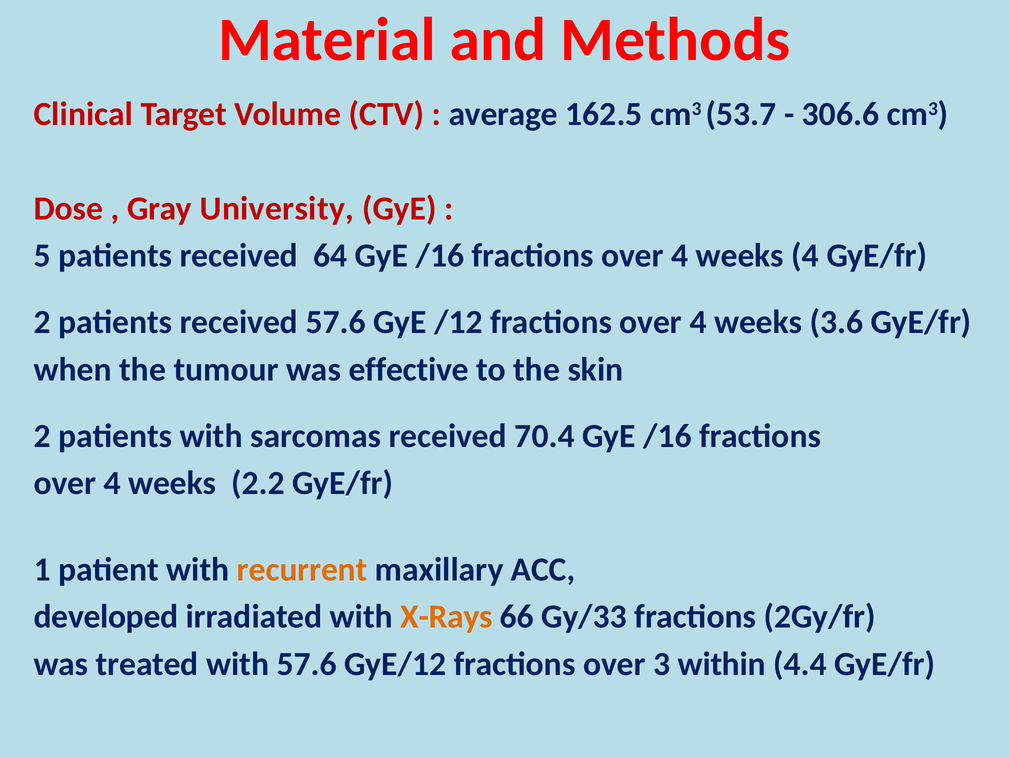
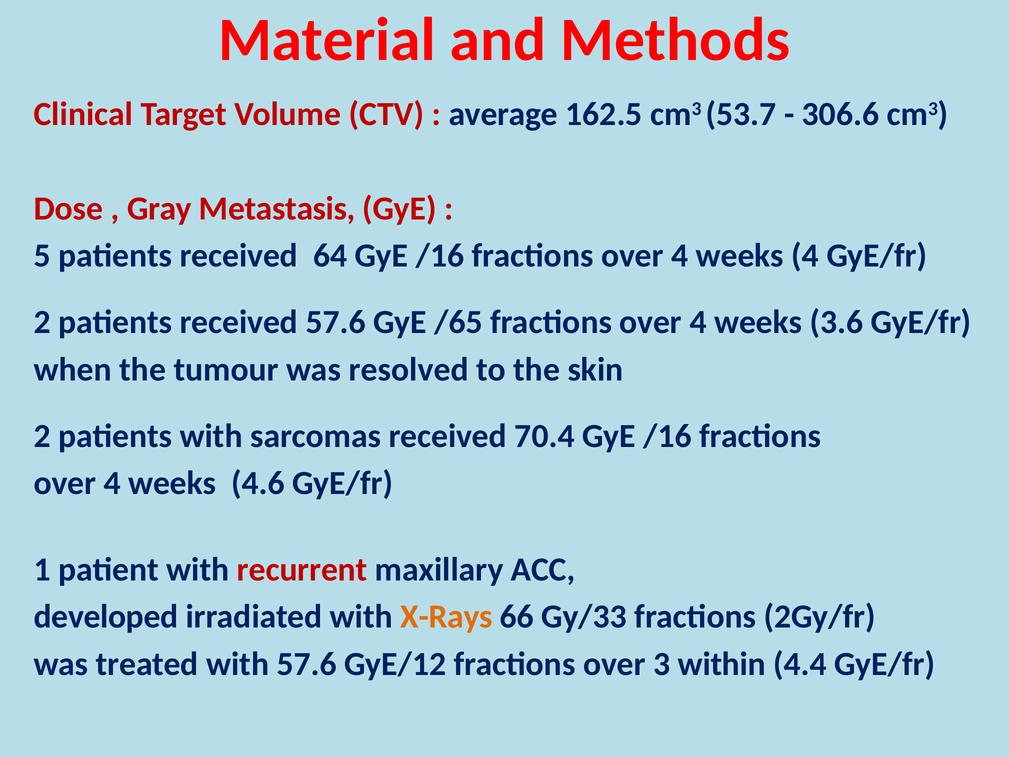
University: University -> Metastasis
/12: /12 -> /65
effective: effective -> resolved
2.2: 2.2 -> 4.6
recurrent colour: orange -> red
